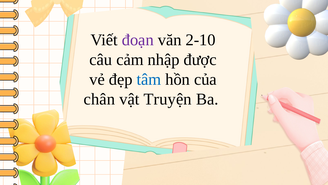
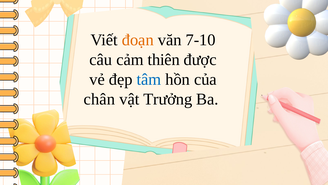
đoạn colour: purple -> orange
2-10: 2-10 -> 7-10
nhập: nhập -> thiên
Truyện: Truyện -> Trưởng
